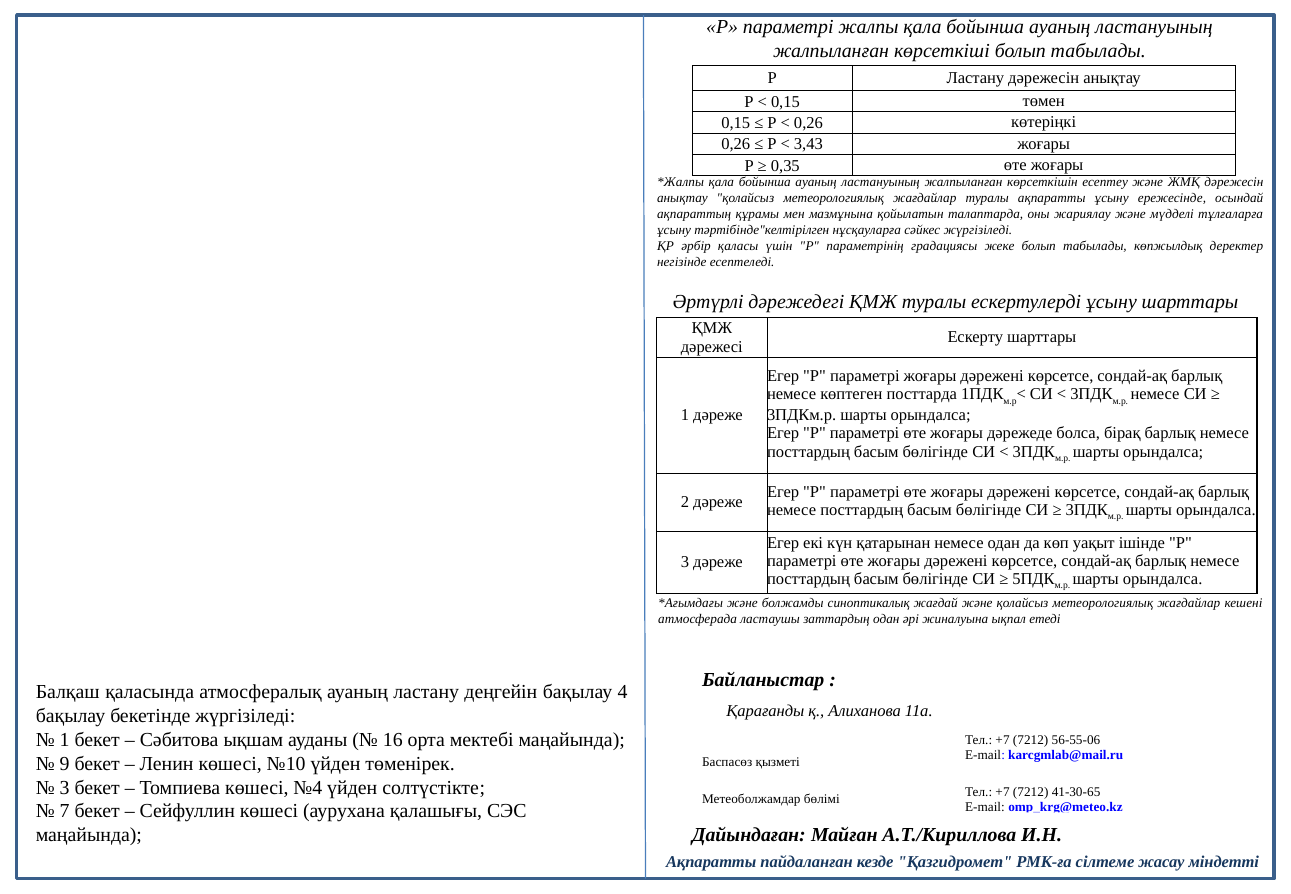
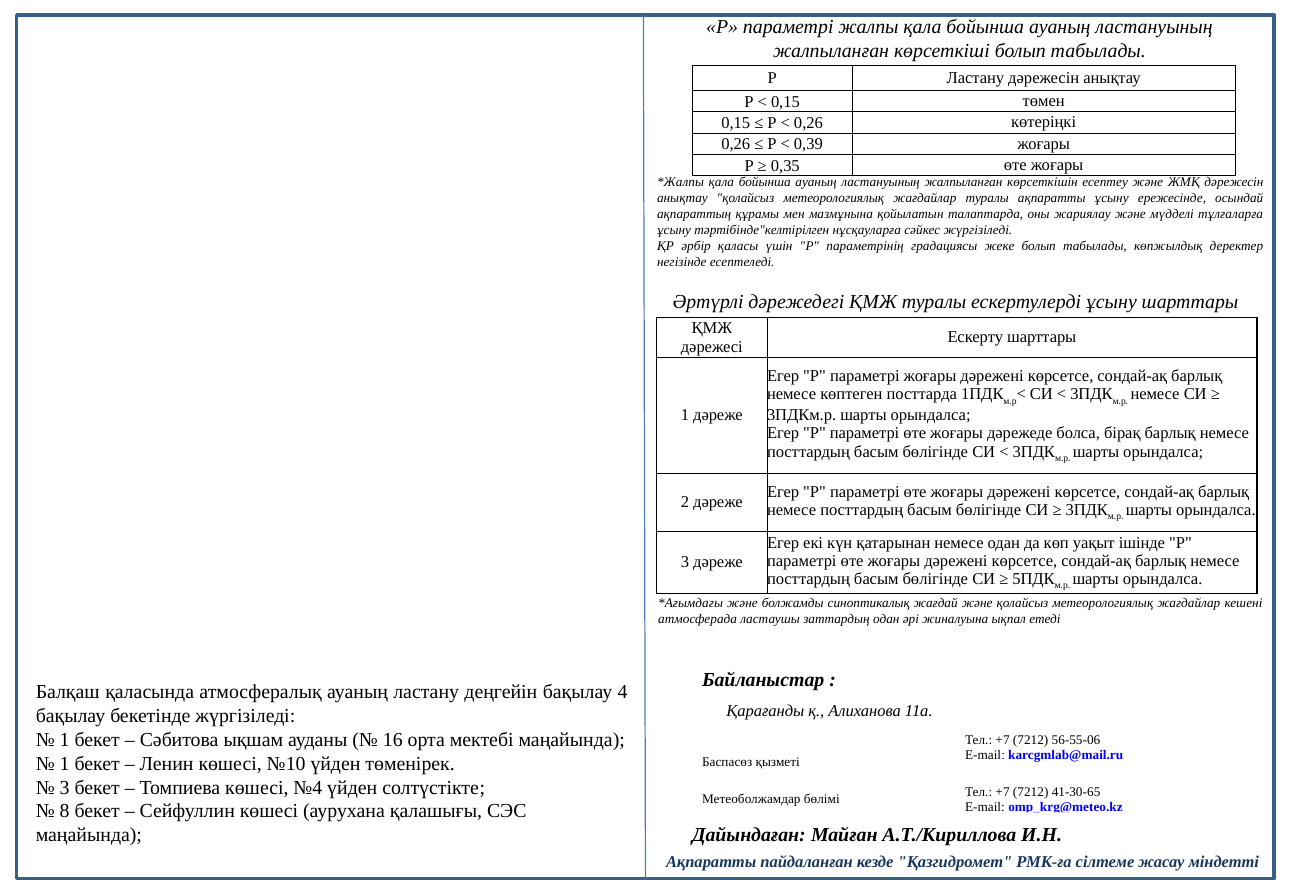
3,43: 3,43 -> 0,39
9 at (65, 763): 9 -> 1
7: 7 -> 8
